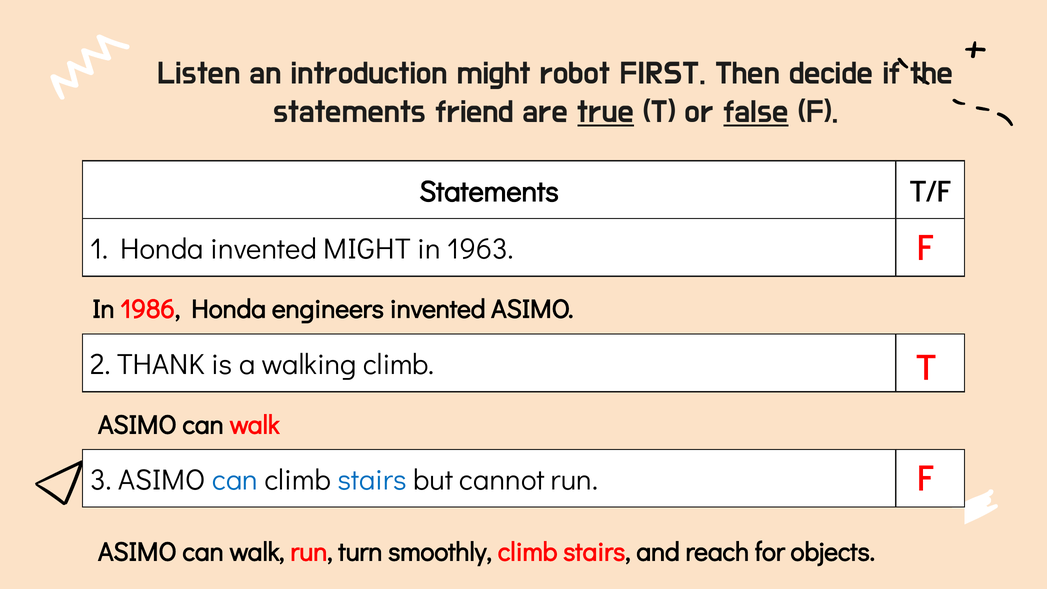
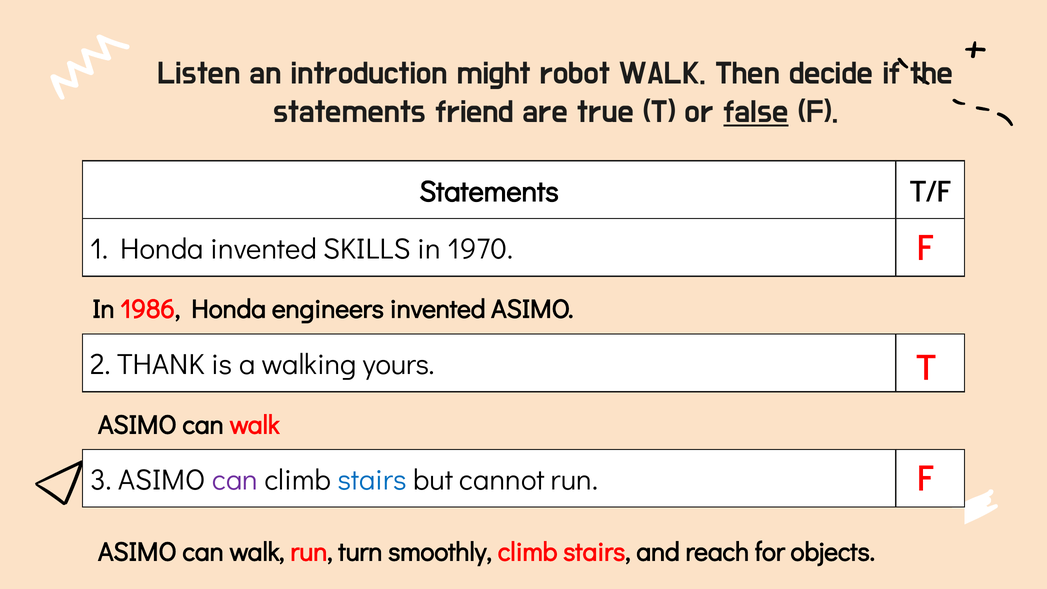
robot FIRST: FIRST -> WALK
true underline: present -> none
invented MIGHT: MIGHT -> SKILLS
1963: 1963 -> 1970
walking climb: climb -> yours
can at (235, 480) colour: blue -> purple
